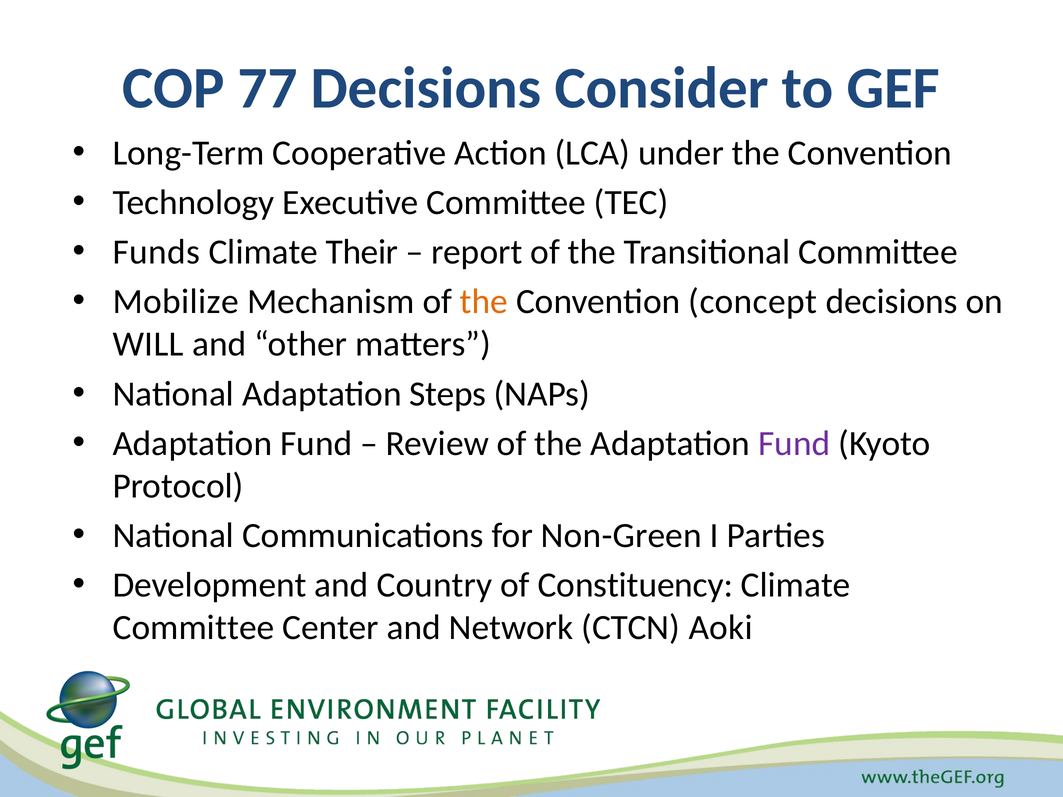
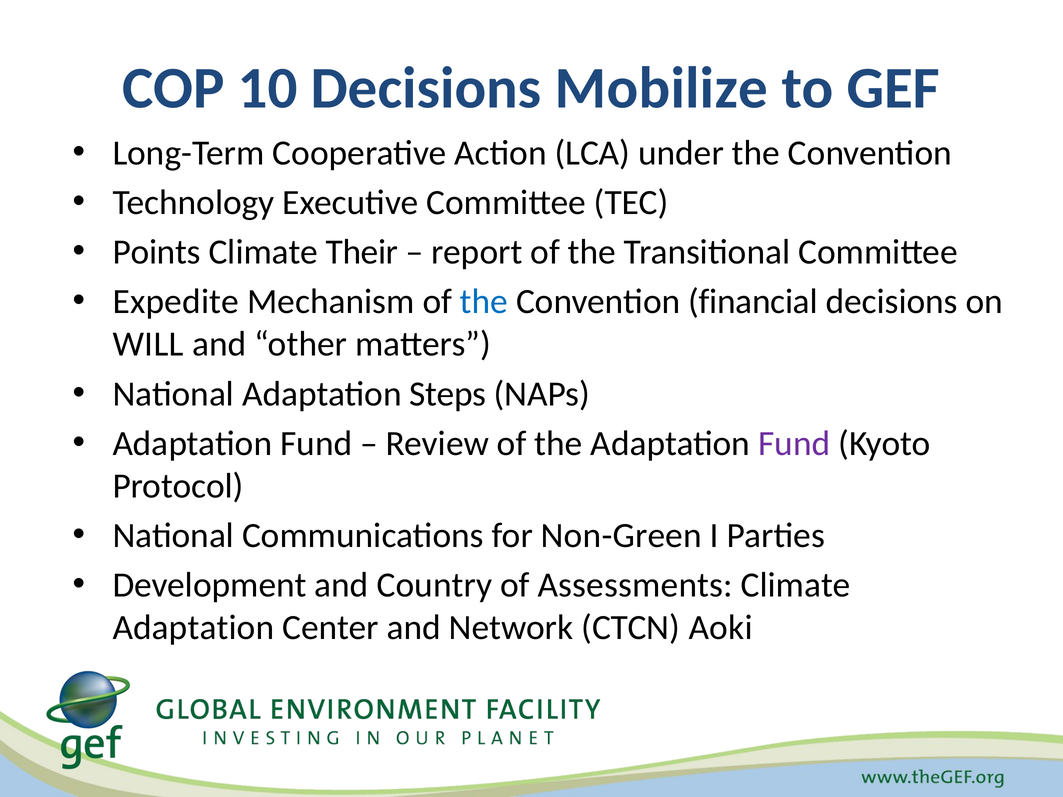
77: 77 -> 10
Consider: Consider -> Mobilize
Funds: Funds -> Points
Mobilize: Mobilize -> Expedite
the at (484, 302) colour: orange -> blue
concept: concept -> financial
Constituency: Constituency -> Assessments
Committee at (193, 628): Committee -> Adaptation
